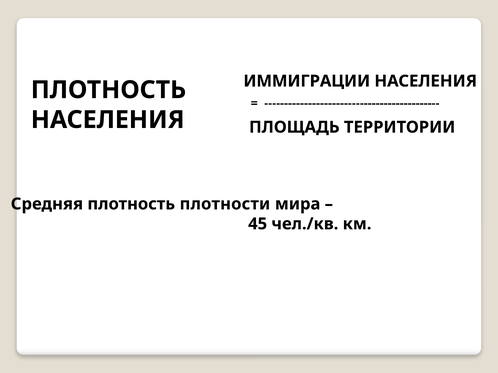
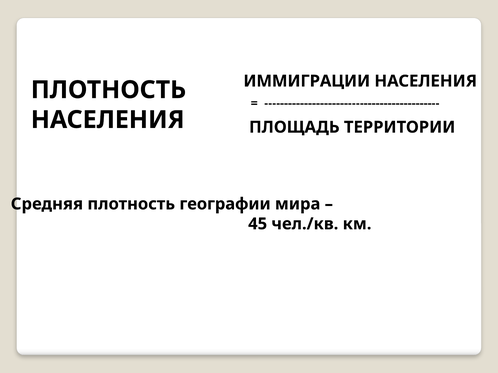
плотности: плотности -> географии
